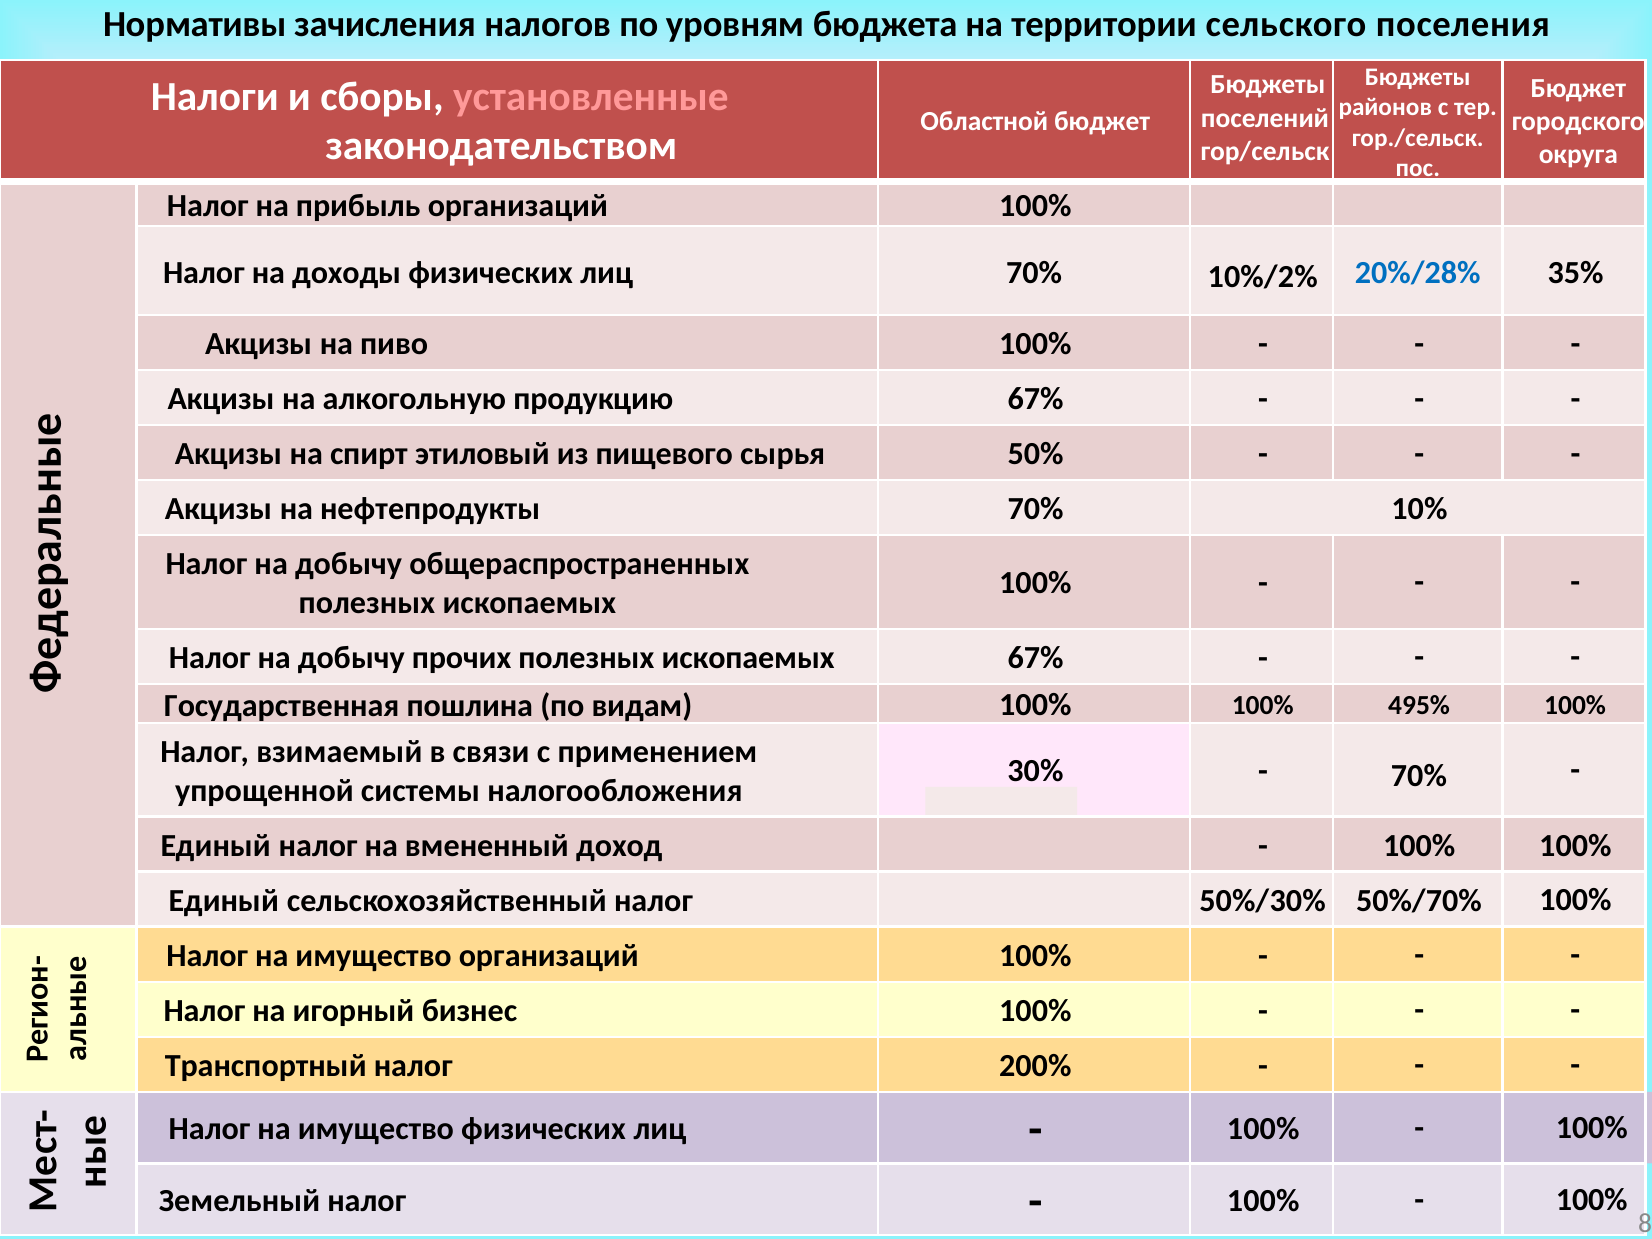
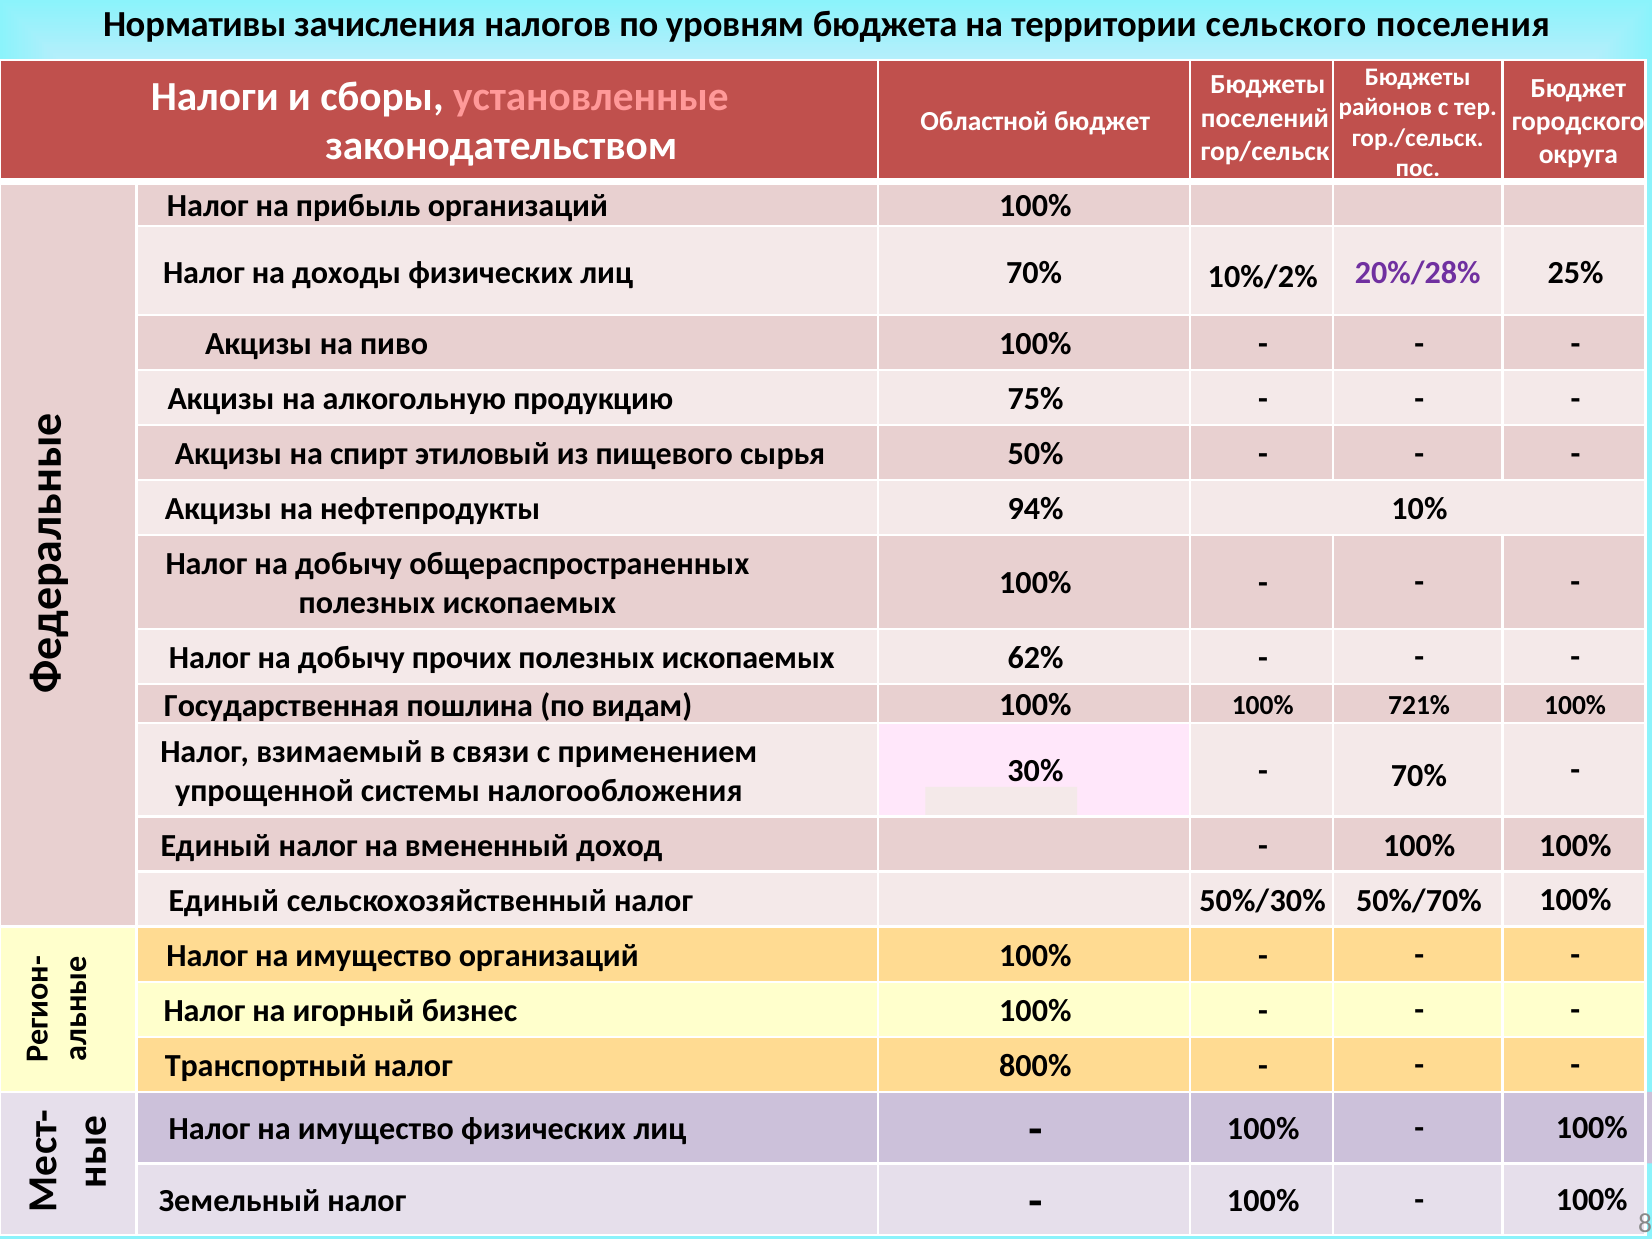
35%: 35% -> 25%
20%/28% colour: blue -> purple
продукцию 67%: 67% -> 75%
нефтепродукты 70%: 70% -> 94%
ископаемых 67%: 67% -> 62%
495%: 495% -> 721%
200%: 200% -> 800%
